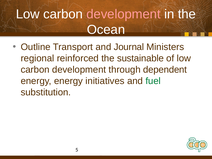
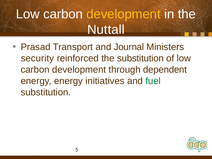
development at (124, 14) colour: pink -> yellow
Ocean: Ocean -> Nuttall
Outline: Outline -> Prasad
regional: regional -> security
the sustainable: sustainable -> substitution
